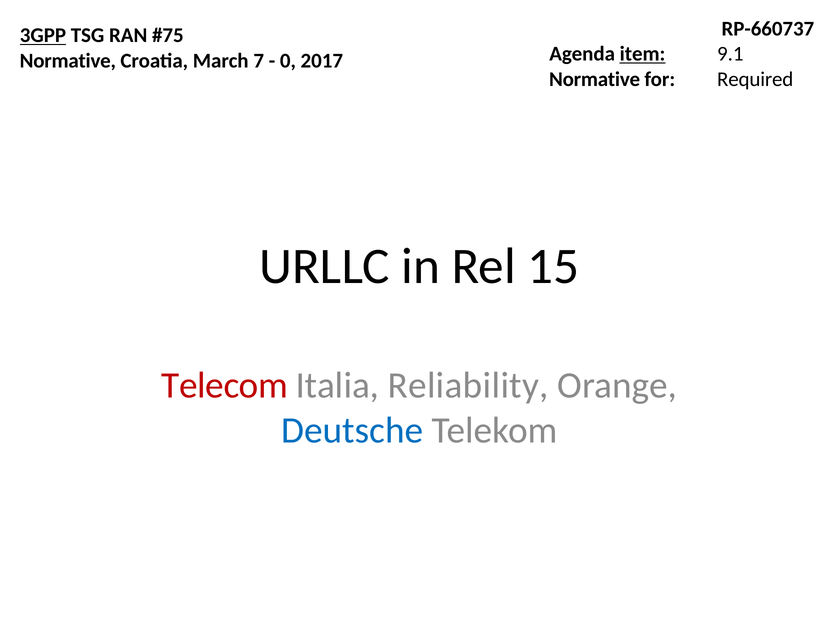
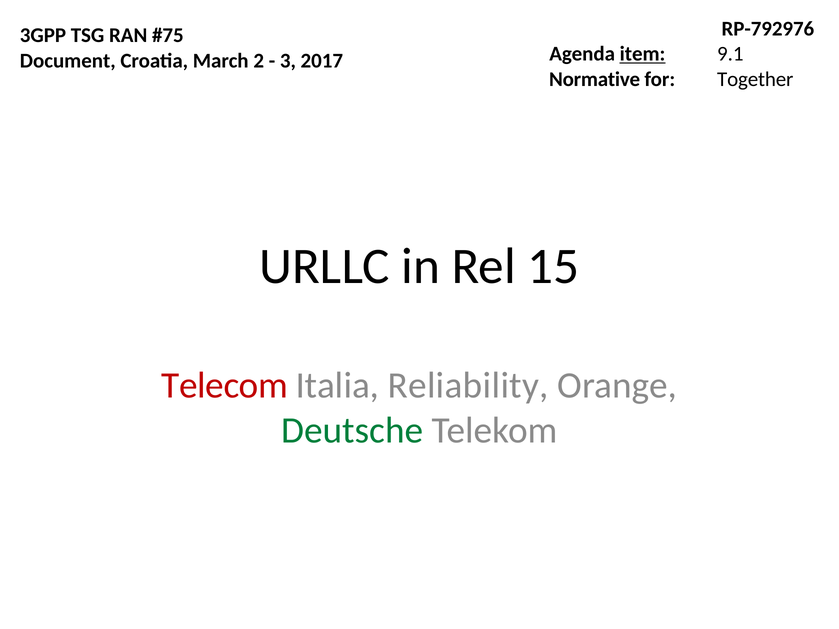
RP-660737: RP-660737 -> RP-792976
3GPP underline: present -> none
Normative at (68, 61): Normative -> Document
7: 7 -> 2
0: 0 -> 3
Required: Required -> Together
Deutsche colour: blue -> green
